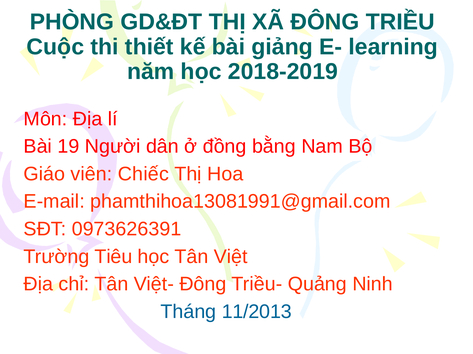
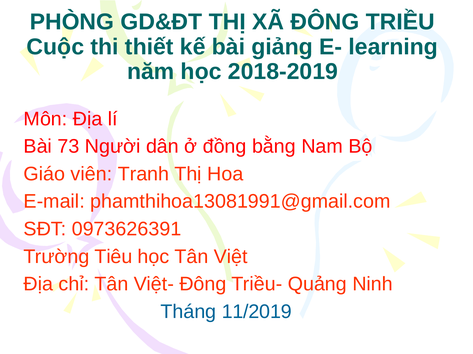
19: 19 -> 73
Chiếc: Chiếc -> Tranh
11/2013: 11/2013 -> 11/2019
